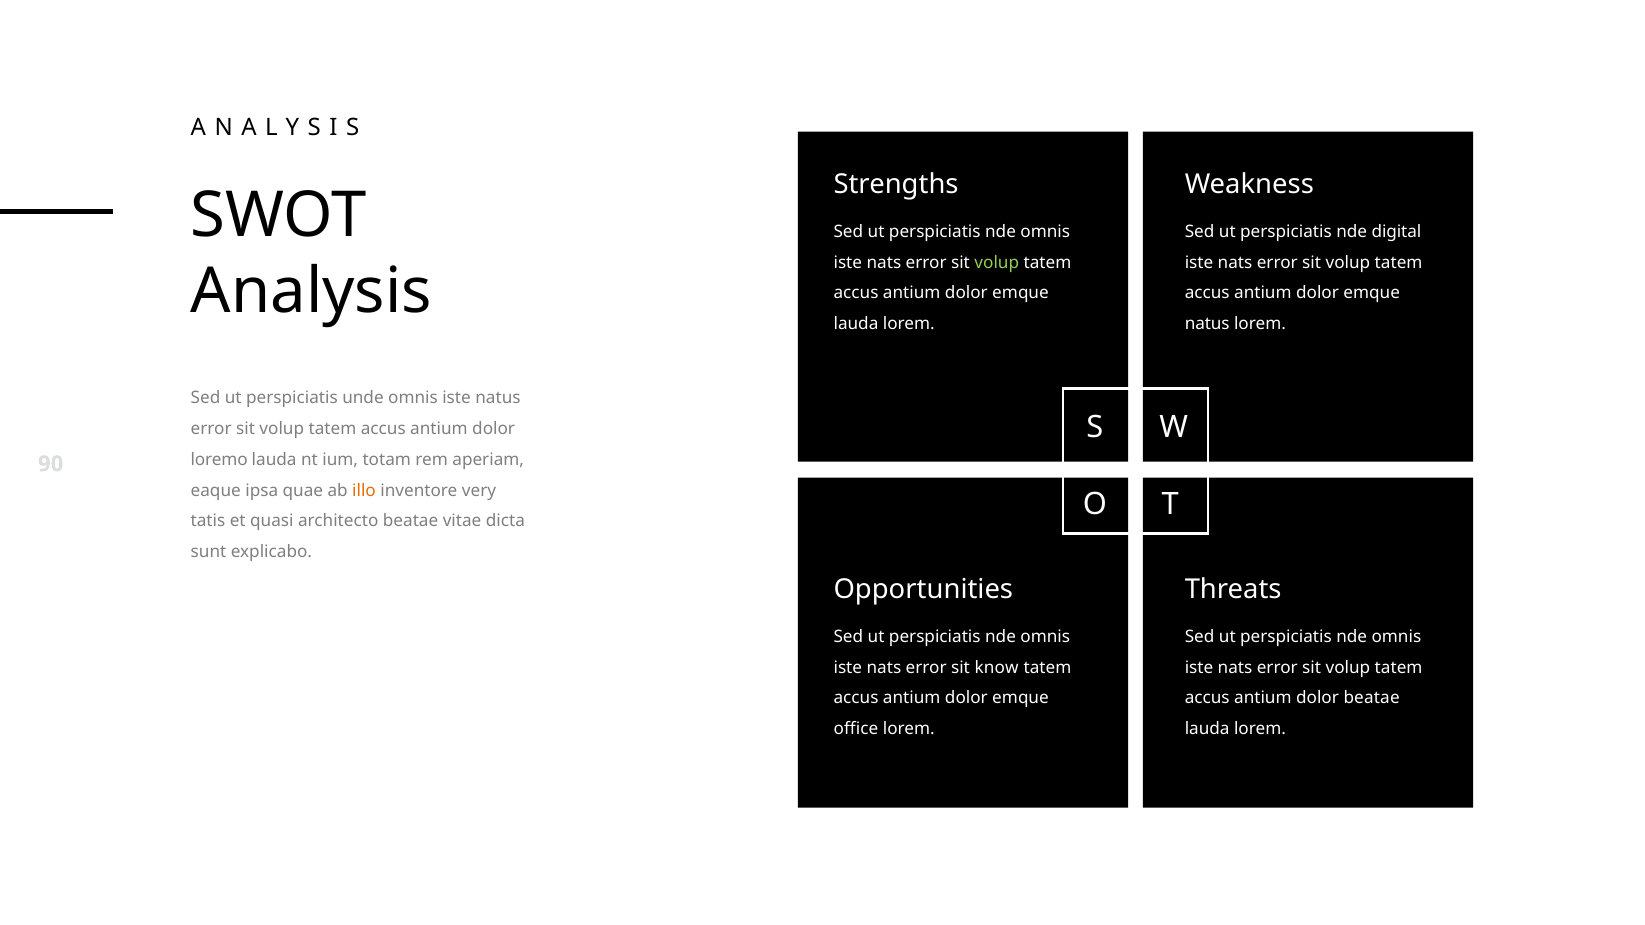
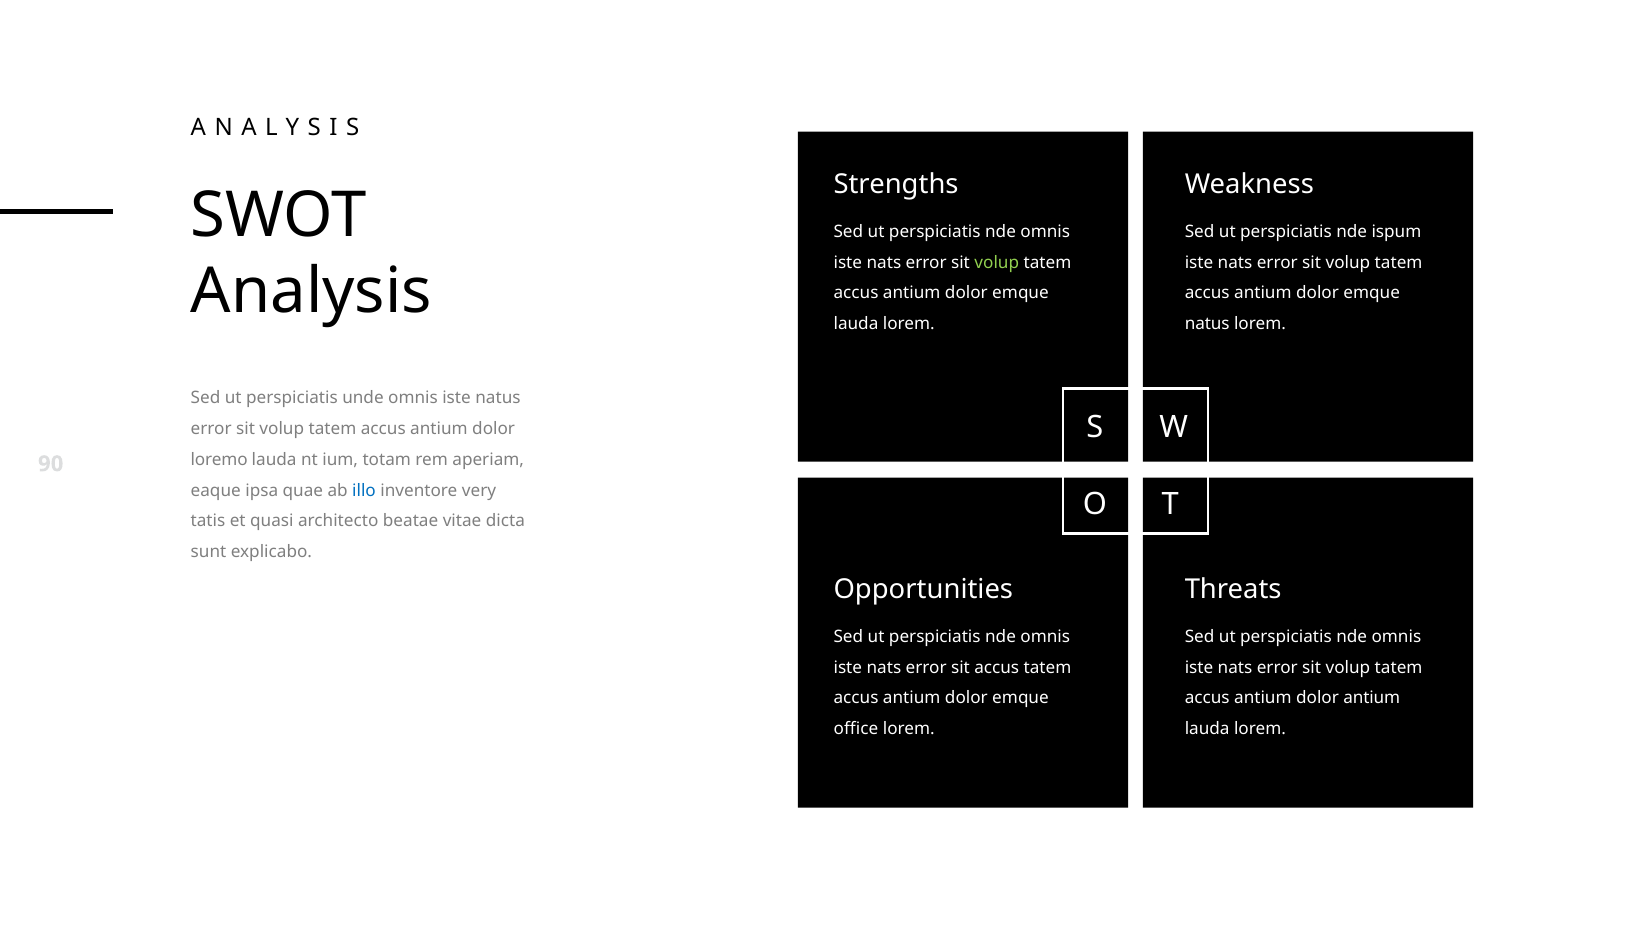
digital: digital -> ispum
illo colour: orange -> blue
sit know: know -> accus
dolor beatae: beatae -> antium
